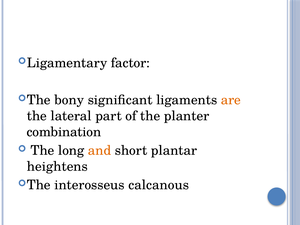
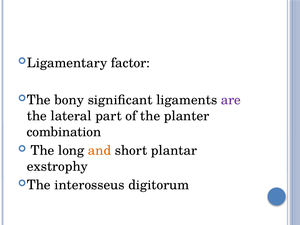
are colour: orange -> purple
heightens: heightens -> exstrophy
calcanous: calcanous -> digitorum
